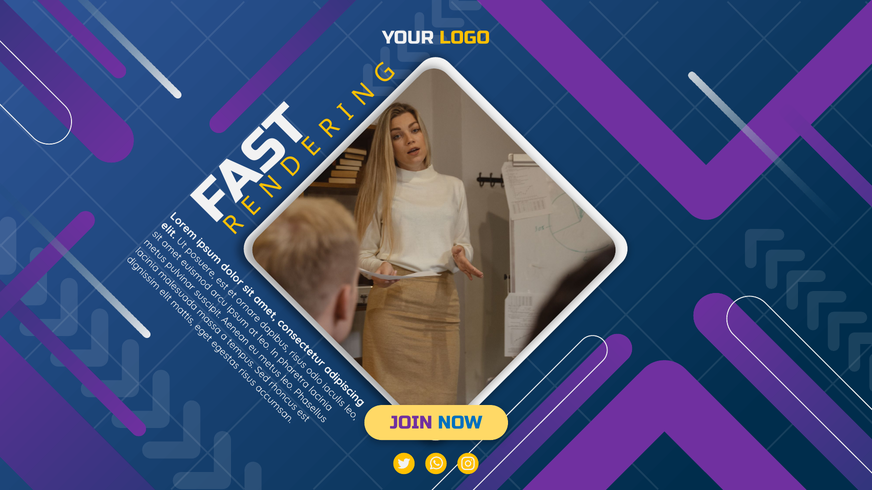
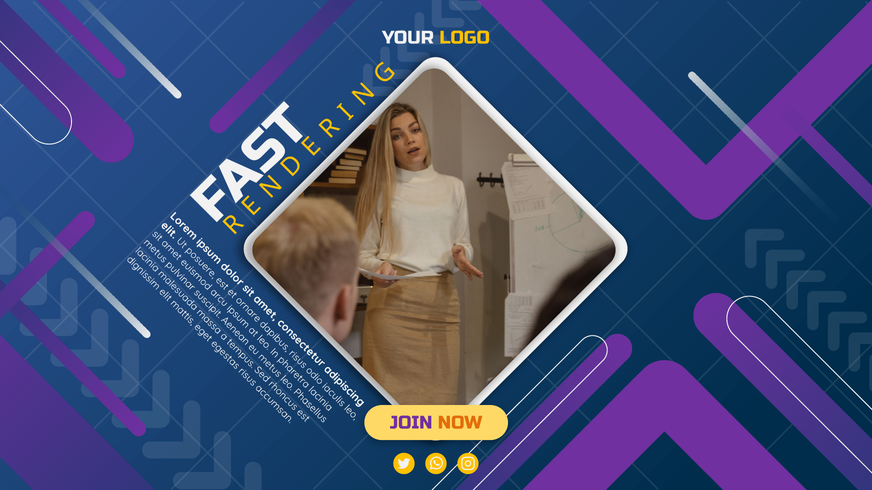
NOW colour: blue -> orange
